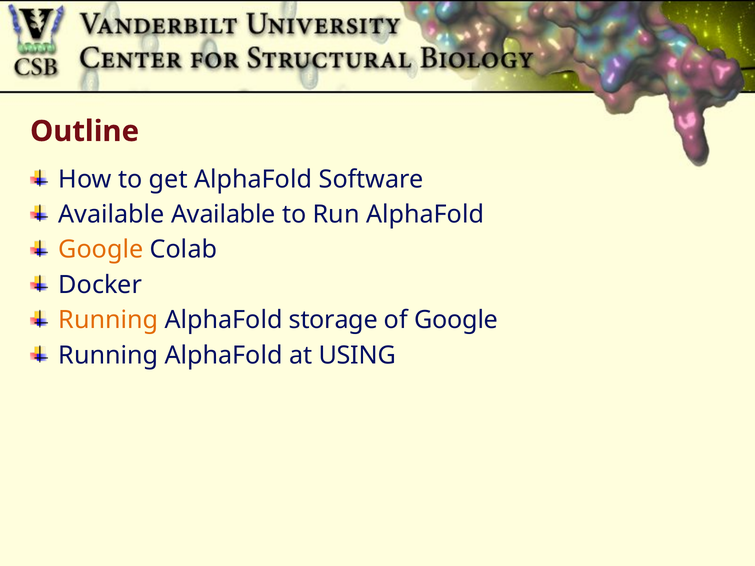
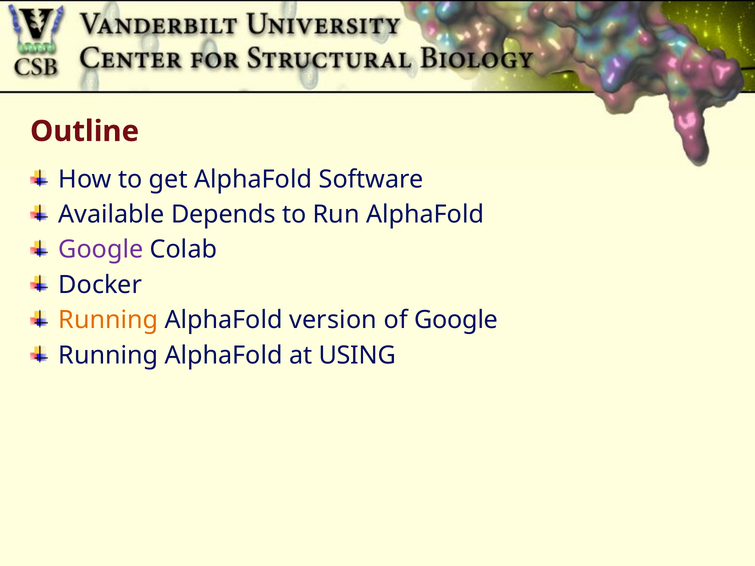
Available Available: Available -> Depends
Google at (101, 250) colour: orange -> purple
storage: storage -> version
